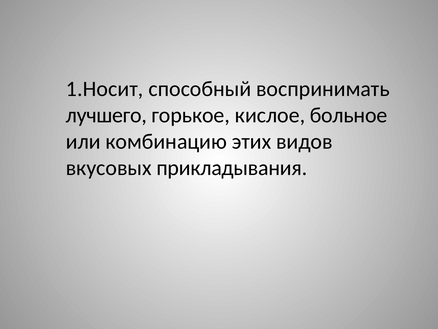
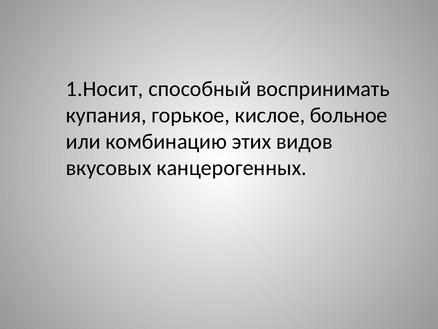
лучшего: лучшего -> купания
прикладывания: прикладывания -> канцерогенных
